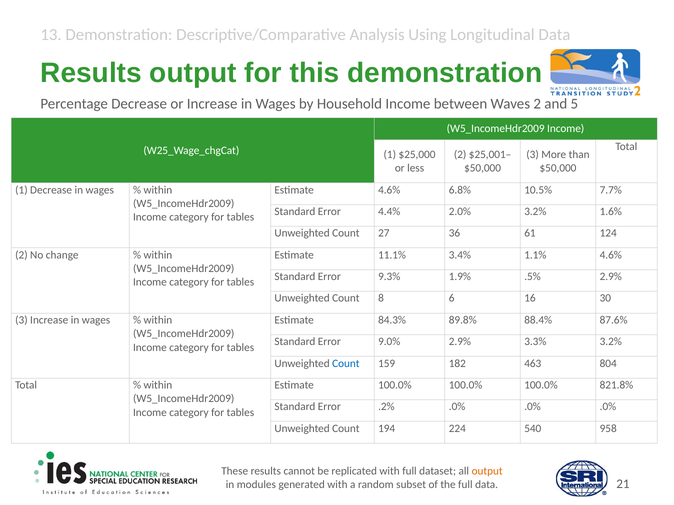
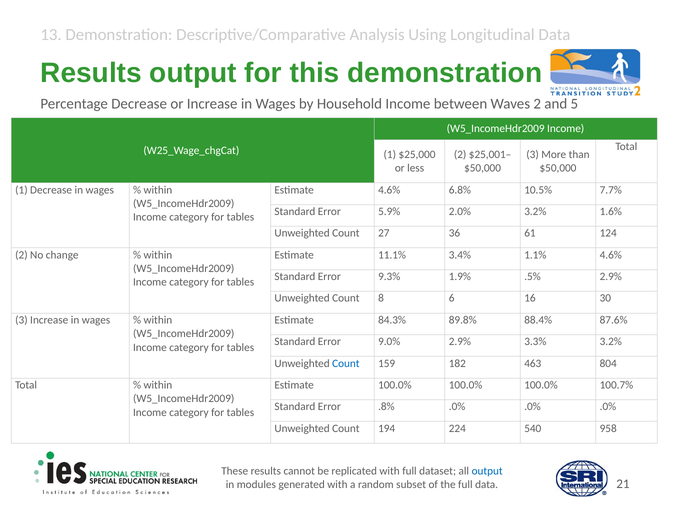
4.4%: 4.4% -> 5.9%
821.8%: 821.8% -> 100.7%
.2%: .2% -> .8%
output at (487, 471) colour: orange -> blue
